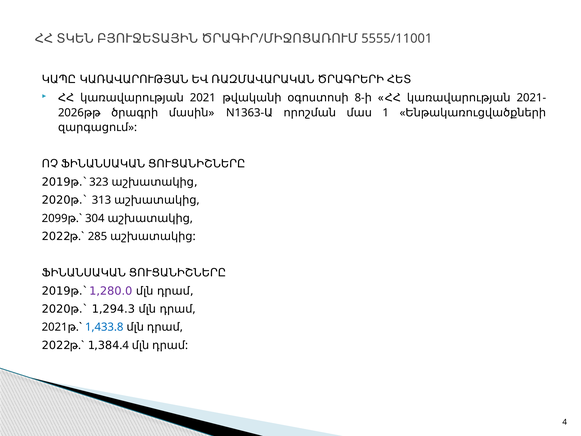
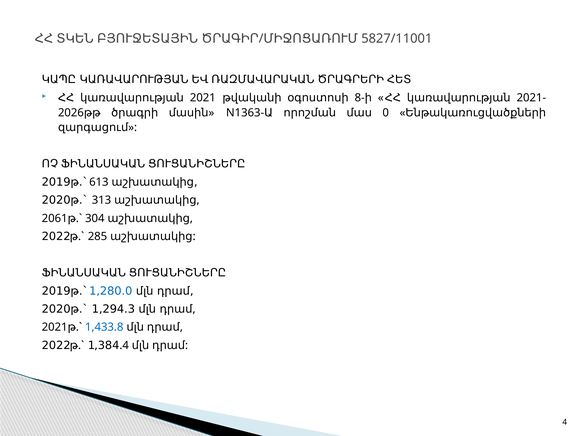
5555/11001: 5555/11001 -> 5827/11001
1: 1 -> 0
323: 323 -> 613
2099: 2099 -> 2061
1,280.0 colour: purple -> blue
